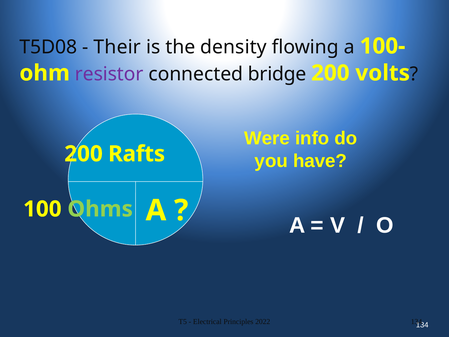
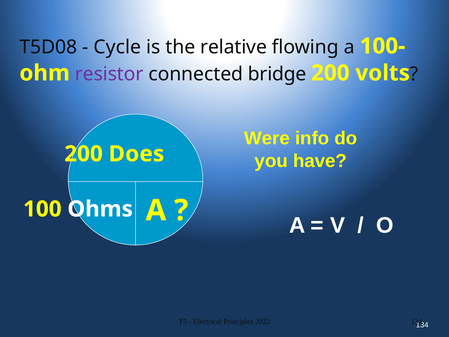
Their: Their -> Cycle
density: density -> relative
Rafts: Rafts -> Does
Ohms colour: light green -> white
